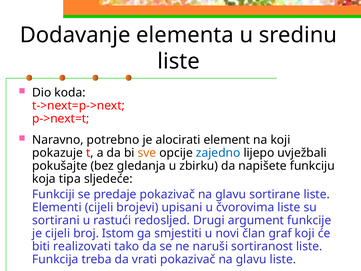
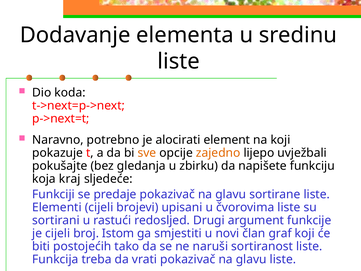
zajedno colour: blue -> orange
tipa: tipa -> kraj
realizovati: realizovati -> postojećih
